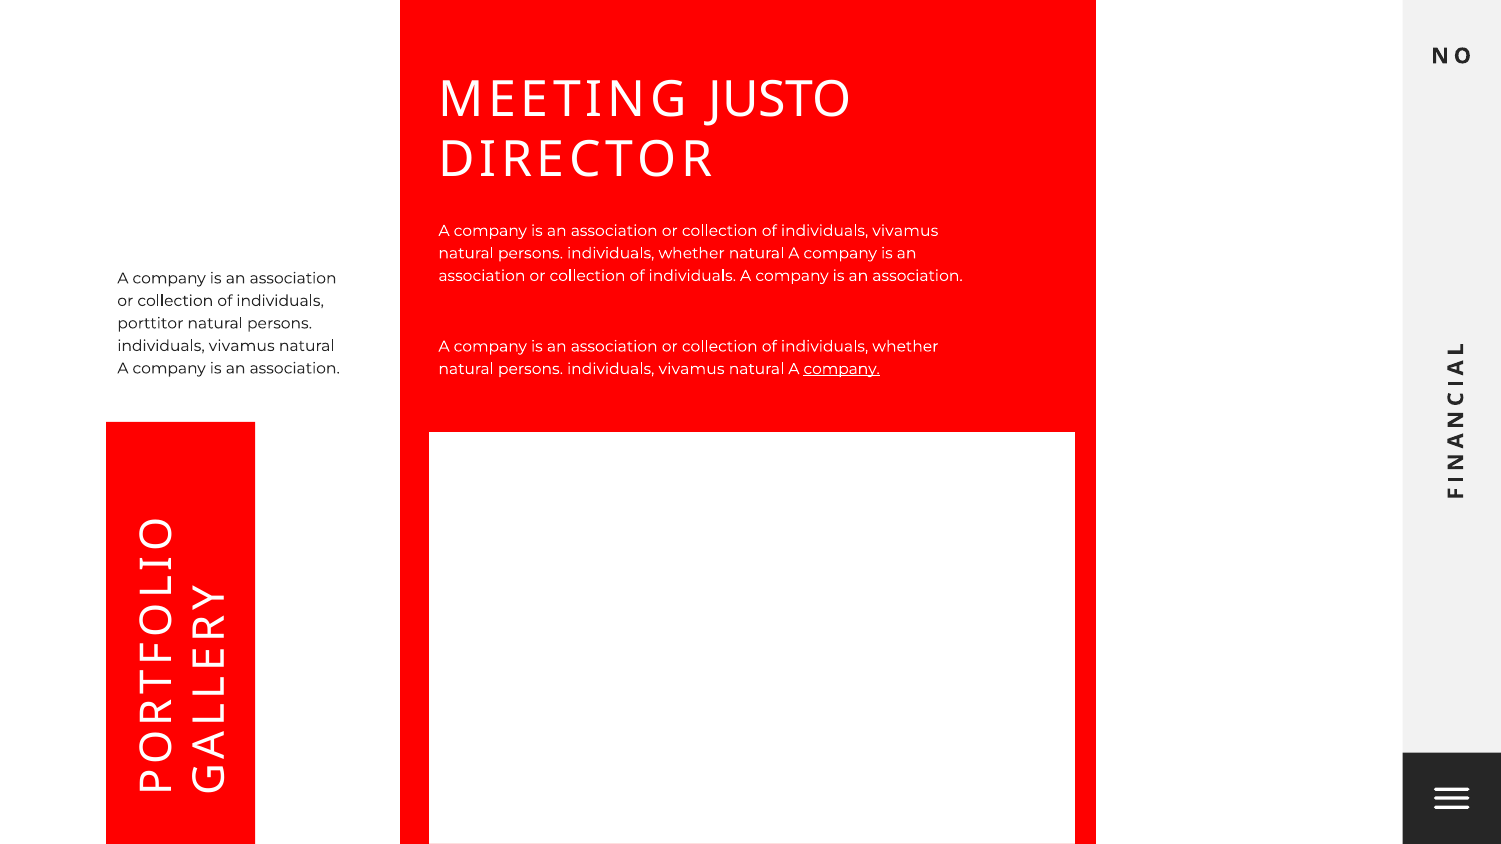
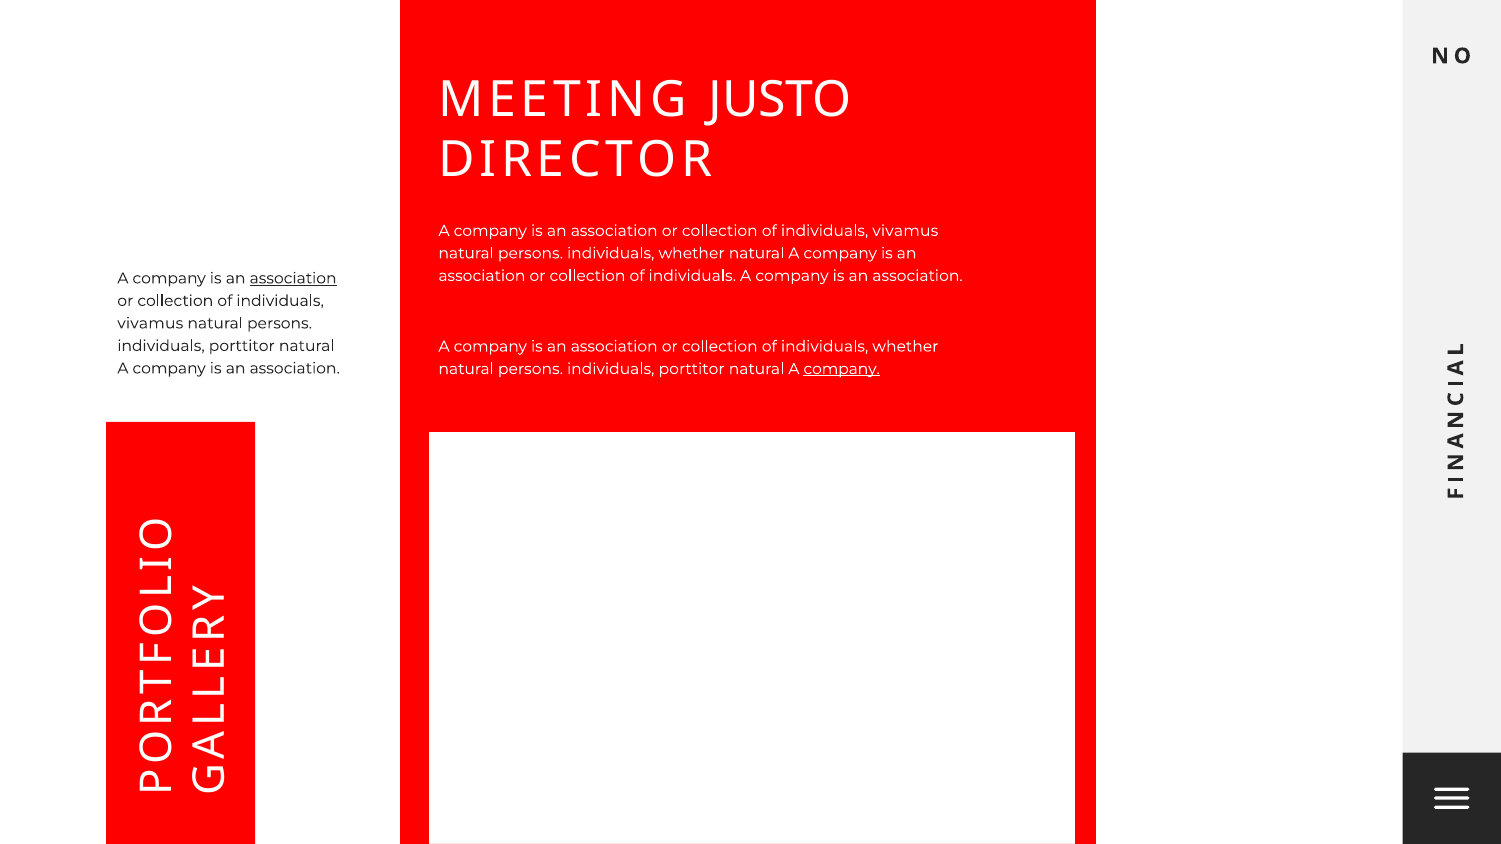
association at (293, 278) underline: none -> present
porttitor at (150, 323): porttitor -> vivamus
vivamus at (242, 346): vivamus -> porttitor
vivamus at (692, 369): vivamus -> porttitor
